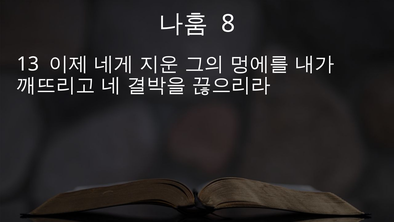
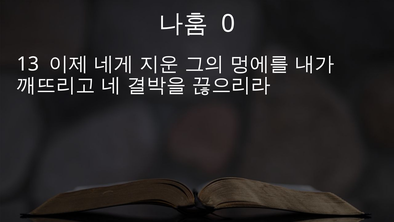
8: 8 -> 0
